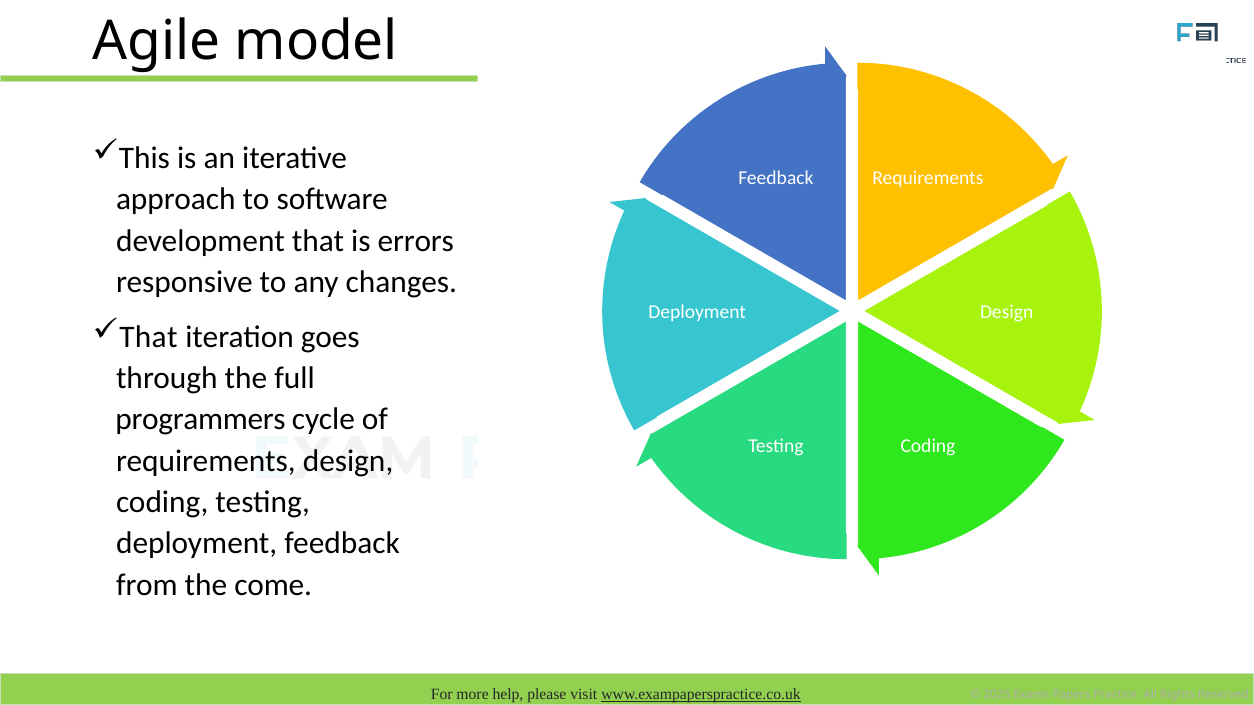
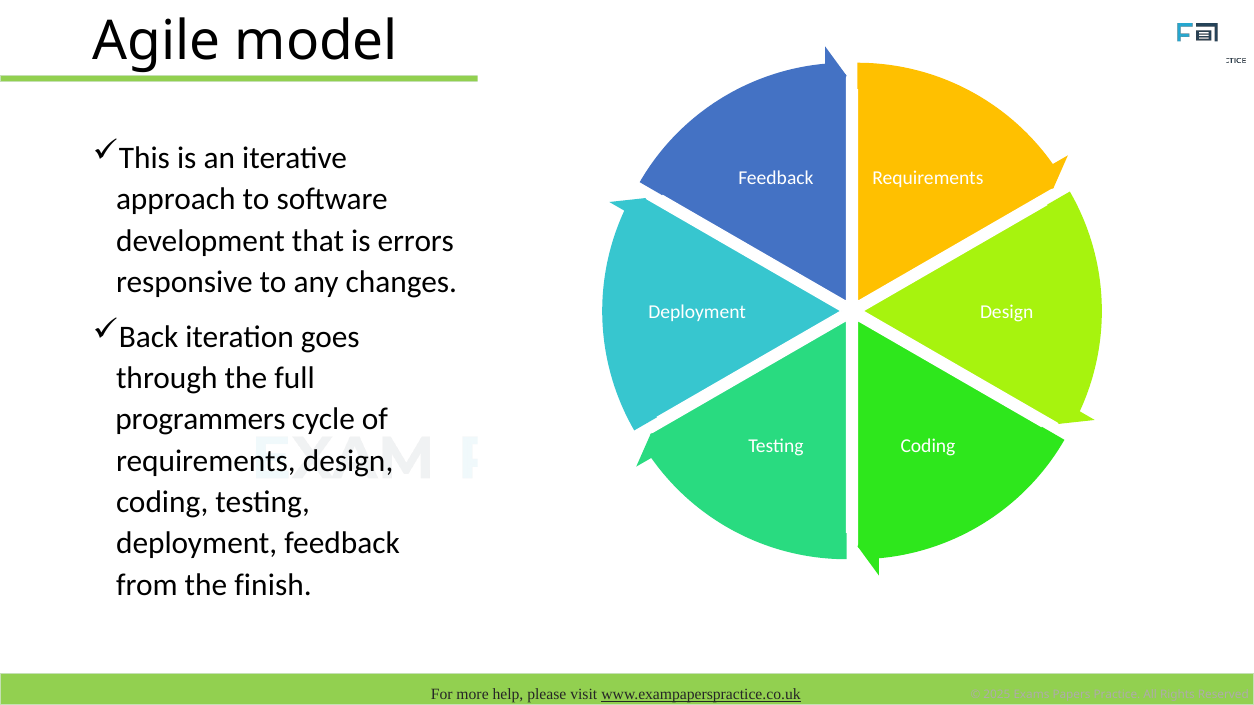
That at (148, 337): That -> Back
come: come -> finish
